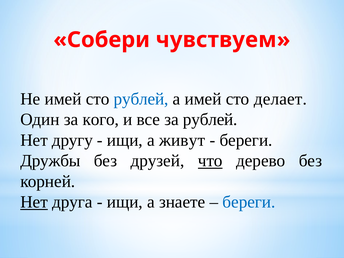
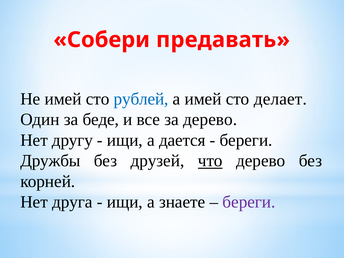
чувствуем: чувствуем -> предавать
кого: кого -> беде
за рублей: рублей -> дерево
живут: живут -> дается
Нет at (34, 202) underline: present -> none
береги at (249, 202) colour: blue -> purple
